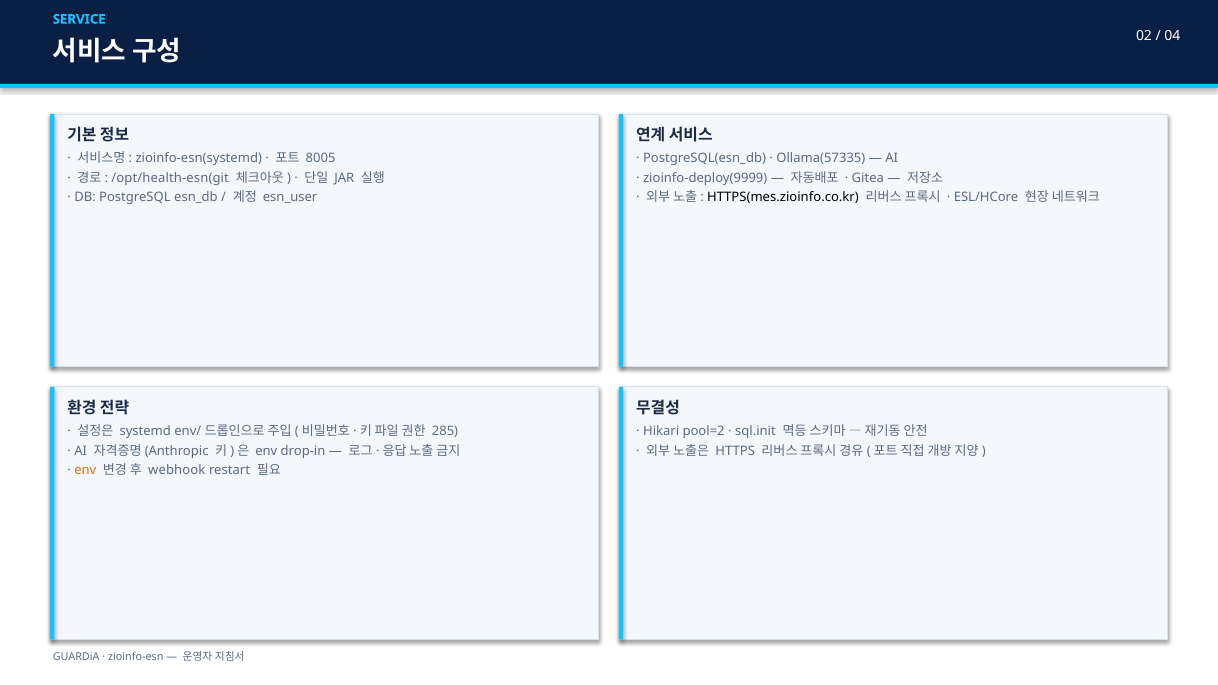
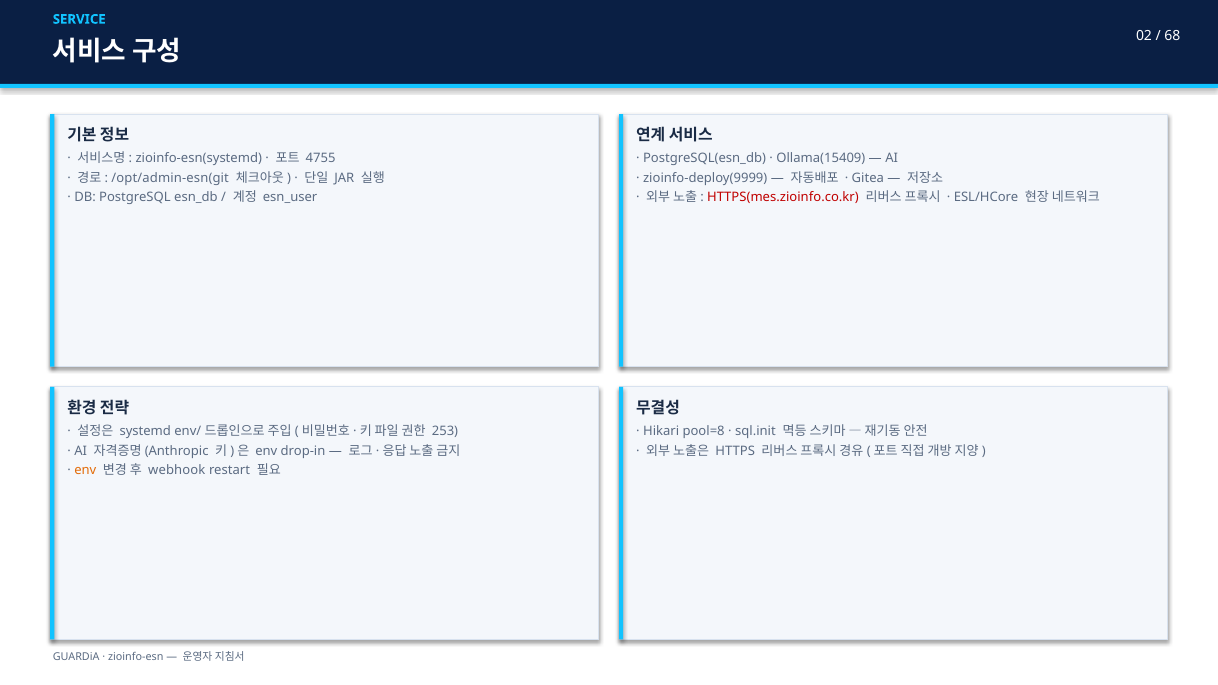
04: 04 -> 68
8005: 8005 -> 4755
Ollama(57335: Ollama(57335 -> Ollama(15409
/opt/health-esn(git: /opt/health-esn(git -> /opt/admin-esn(git
HTTPS(mes.zioinfo.co.kr colour: black -> red
285: 285 -> 253
pool=2: pool=2 -> pool=8
